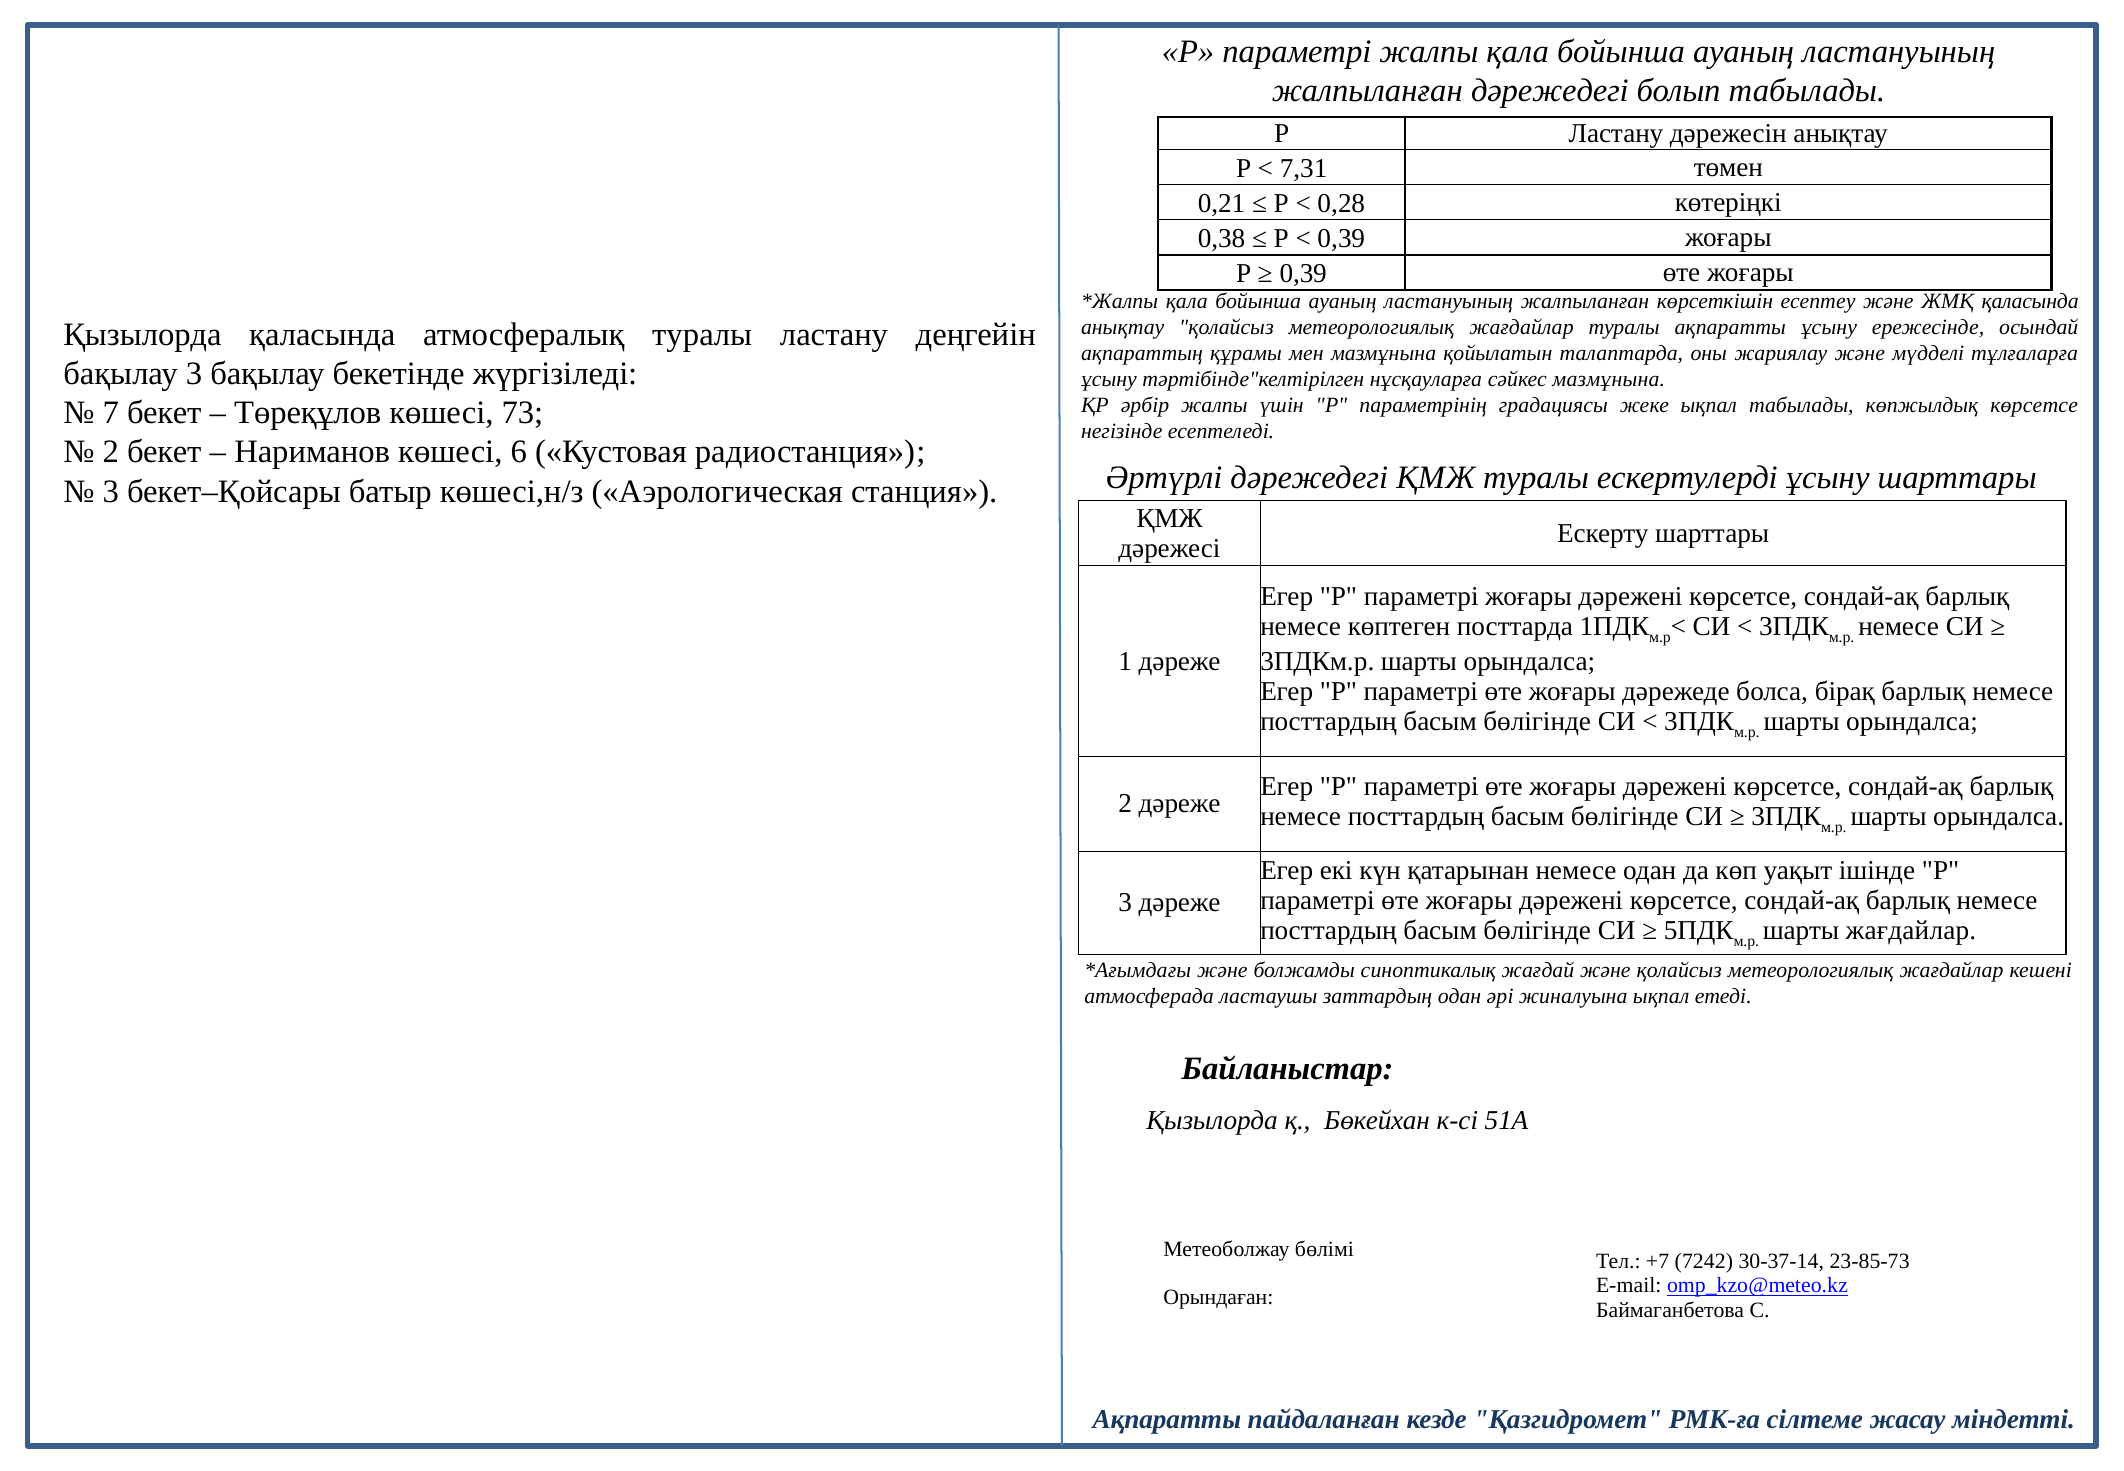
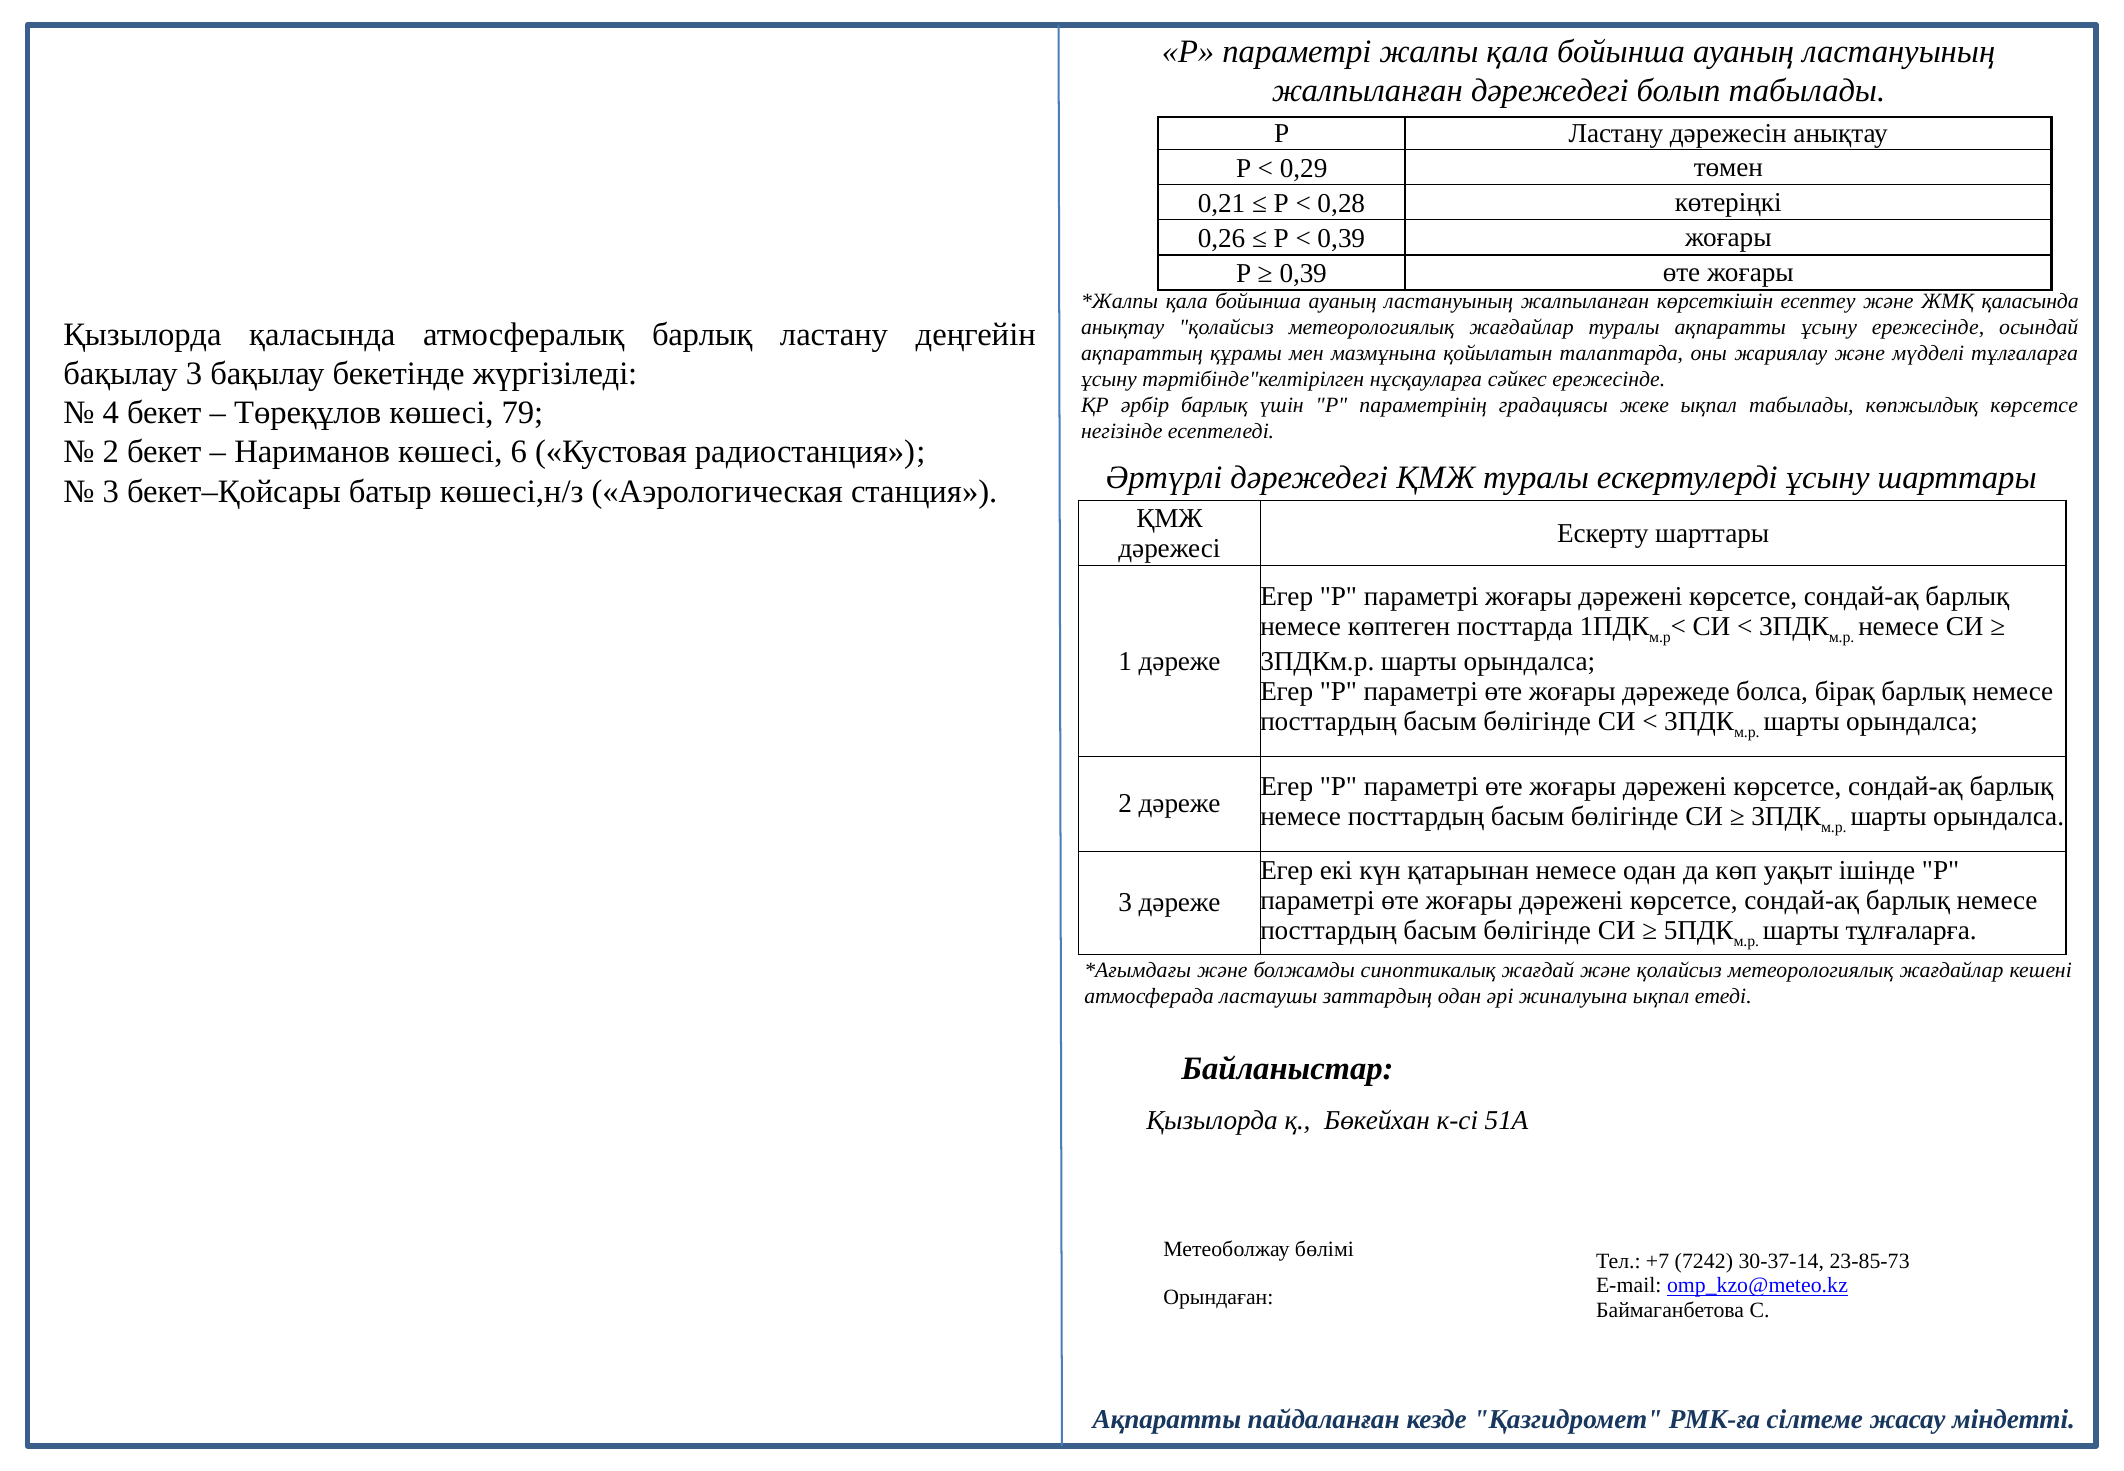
7,31: 7,31 -> 0,29
0,38: 0,38 -> 0,26
атмосфералық туралы: туралы -> барлық
сәйкес мазмұнына: мазмұнына -> ережесінде
әрбір жалпы: жалпы -> барлық
7: 7 -> 4
73: 73 -> 79
шарты жағдайлар: жағдайлар -> тұлғаларға
